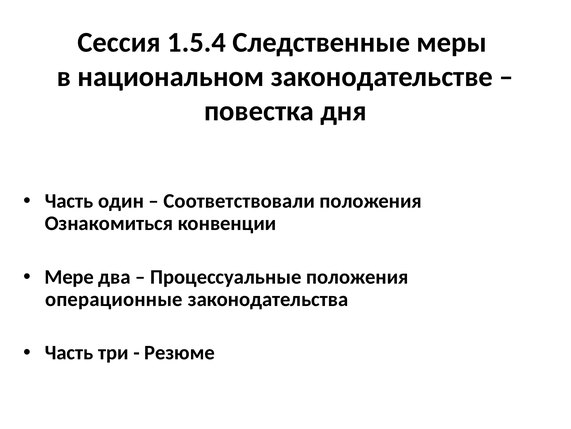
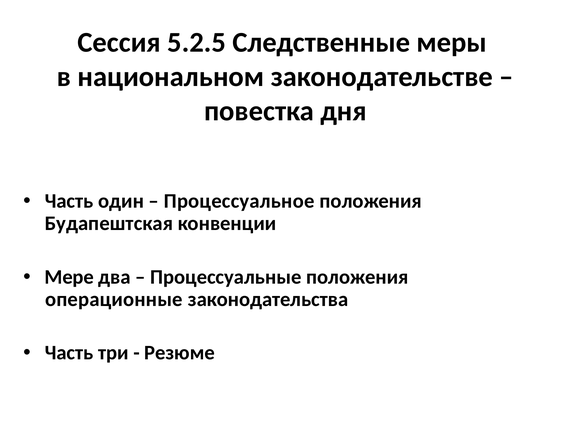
1.5.4: 1.5.4 -> 5.2.5
Соответствовали: Соответствовали -> Процессуальное
Ознакомиться: Ознакомиться -> Будапештская
